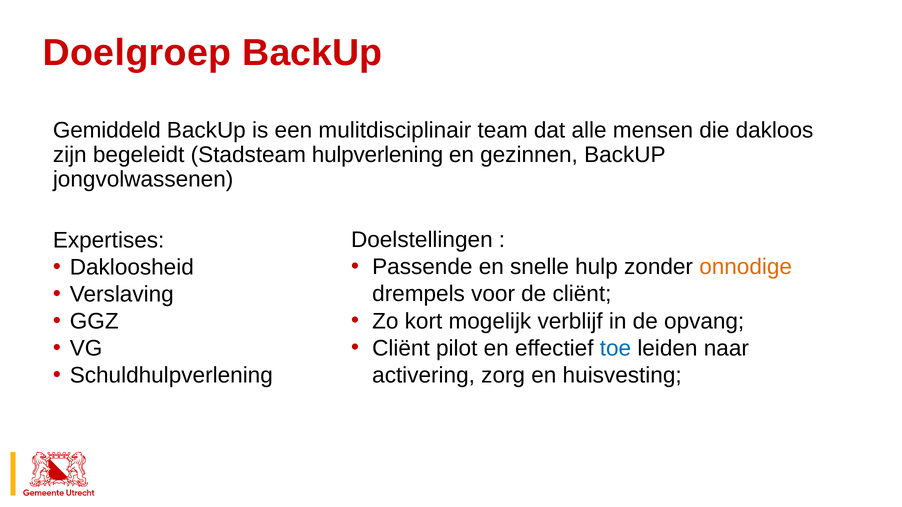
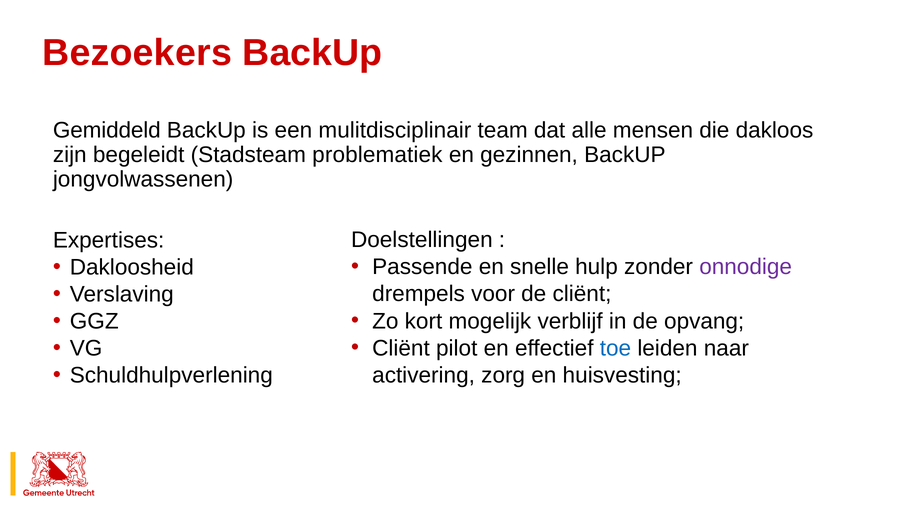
Doelgroep: Doelgroep -> Bezoekers
hulpverlening: hulpverlening -> problematiek
onnodige colour: orange -> purple
